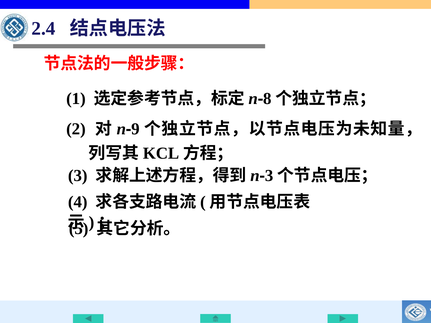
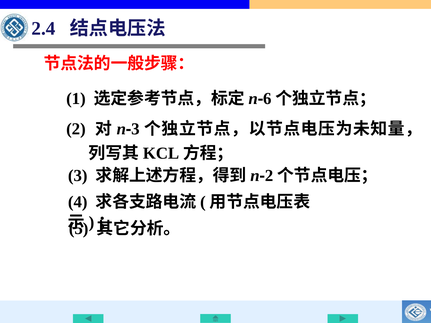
8: 8 -> 6
9 at (135, 129): 9 -> 3
3 at (269, 176): 3 -> 2
